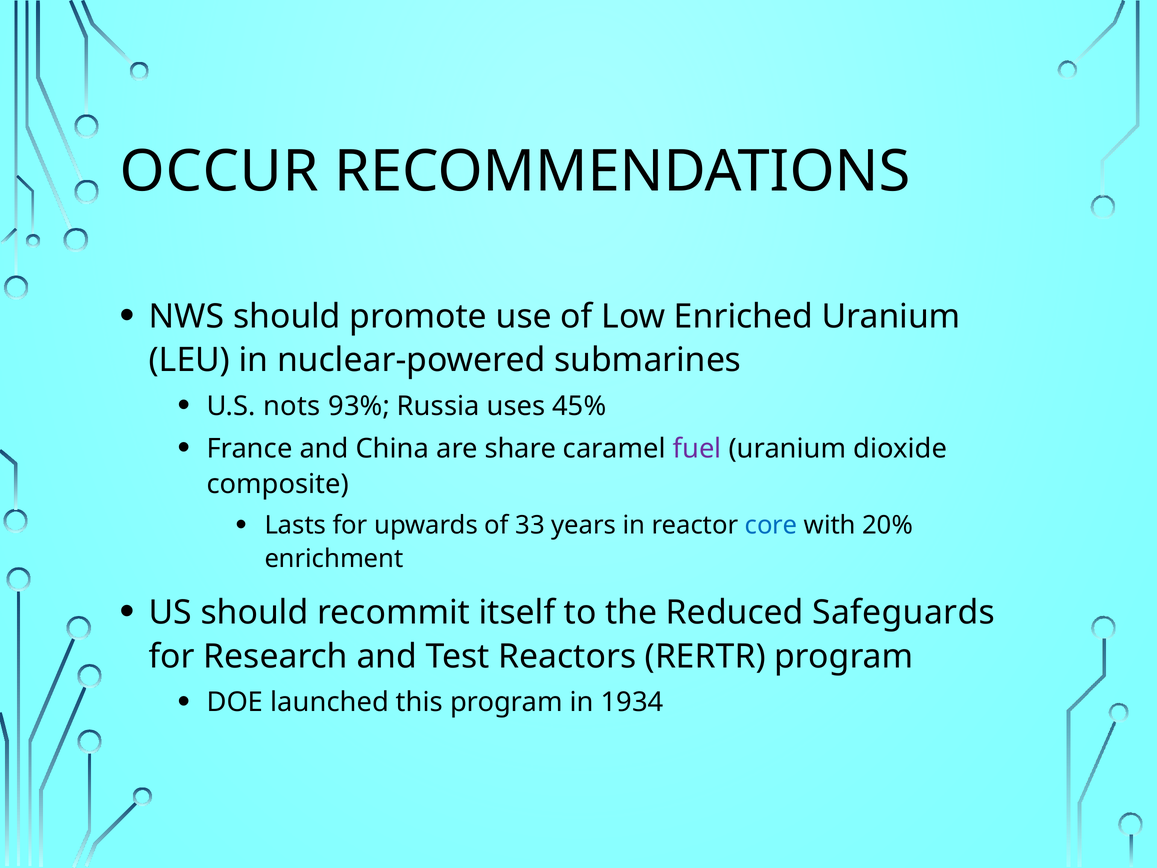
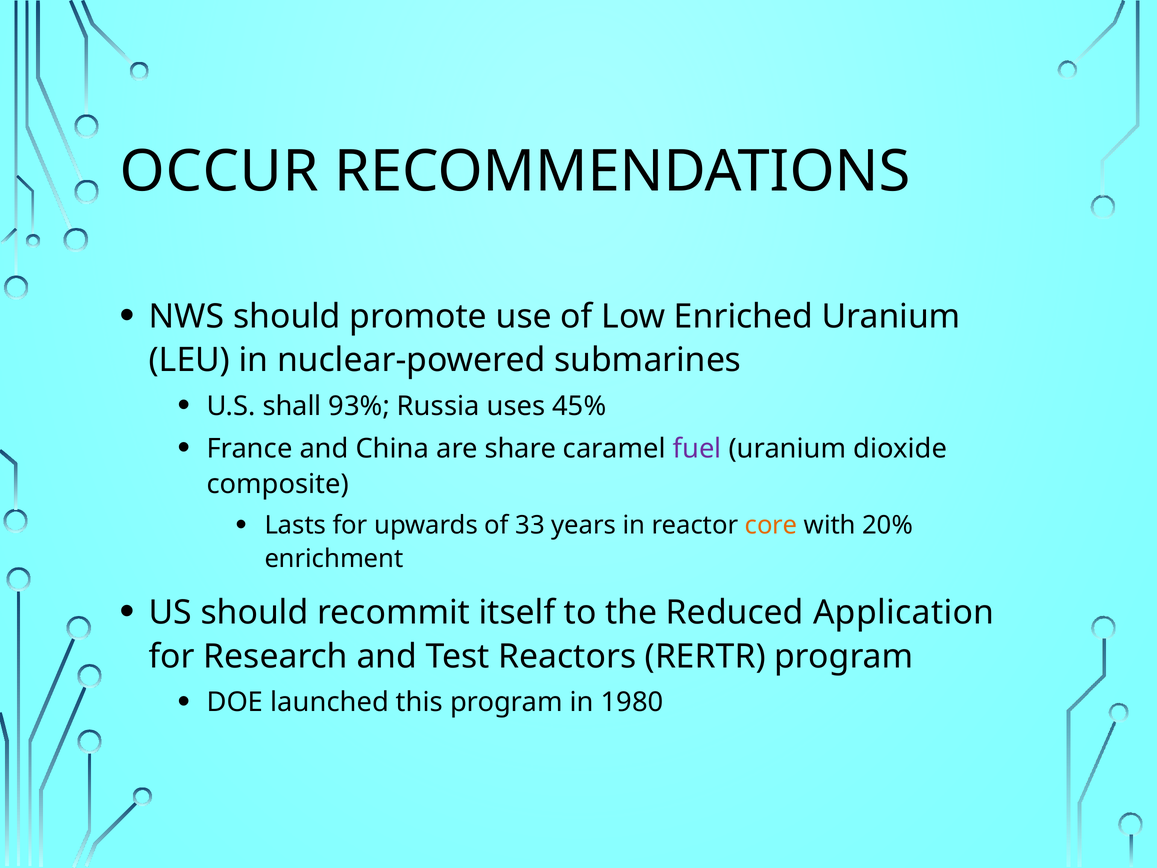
nots: nots -> shall
core colour: blue -> orange
Safeguards: Safeguards -> Application
1934: 1934 -> 1980
